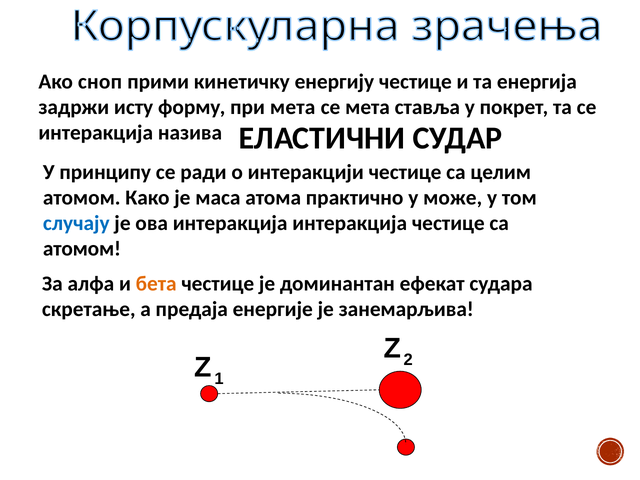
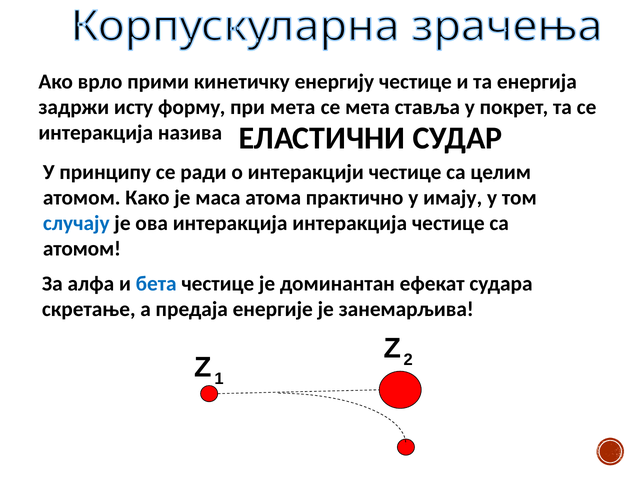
сноп: сноп -> врло
може: може -> имају
бета colour: orange -> blue
